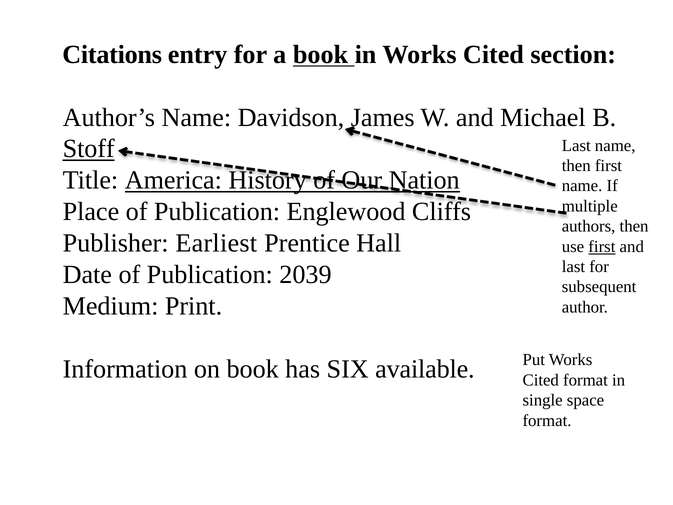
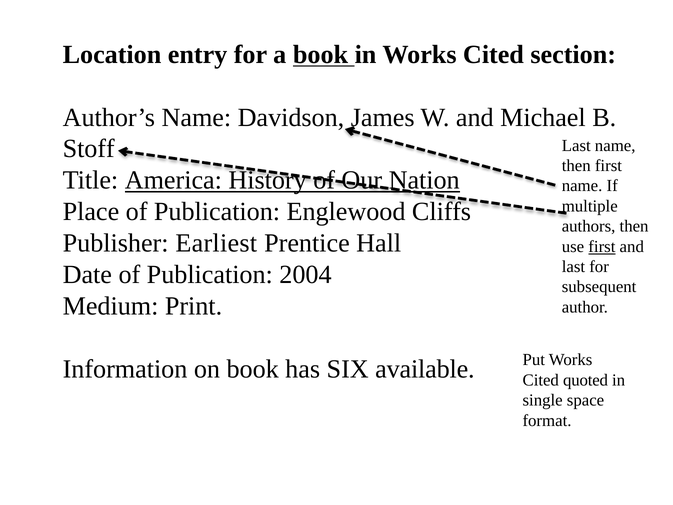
Citations: Citations -> Location
Stoff underline: present -> none
2039: 2039 -> 2004
Cited format: format -> quoted
